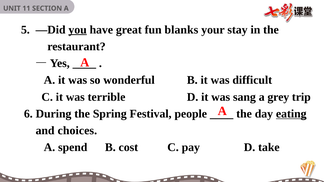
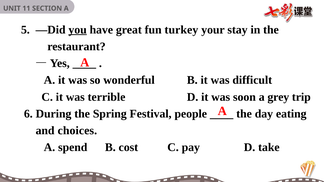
blanks: blanks -> turkey
sang: sang -> soon
eating underline: present -> none
